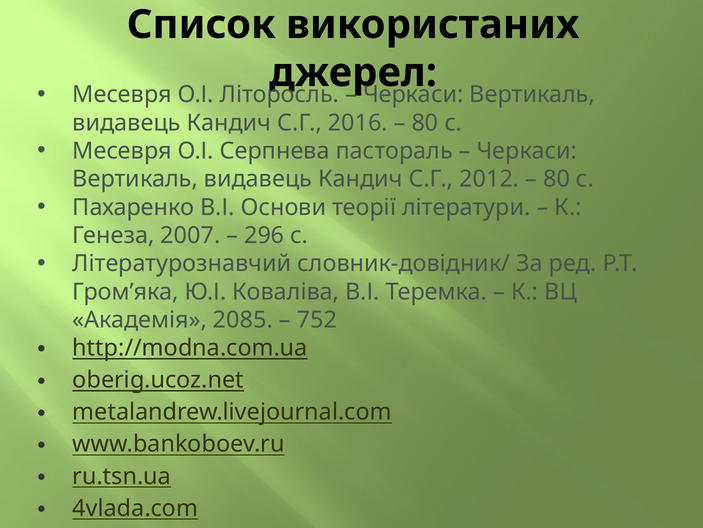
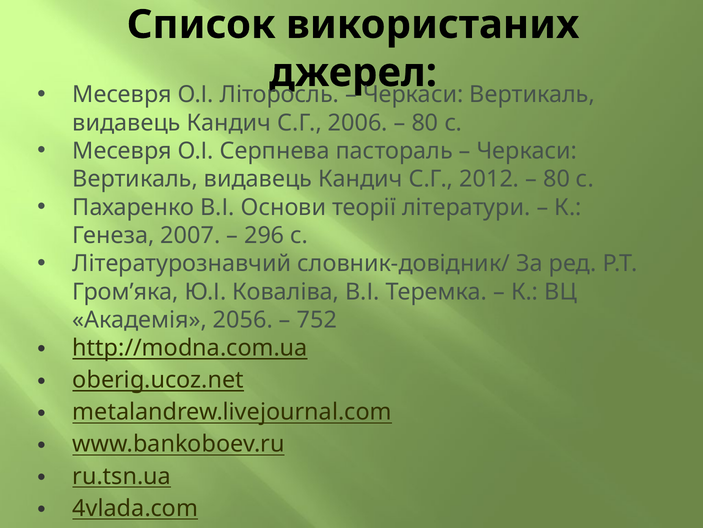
2016: 2016 -> 2006
2085: 2085 -> 2056
